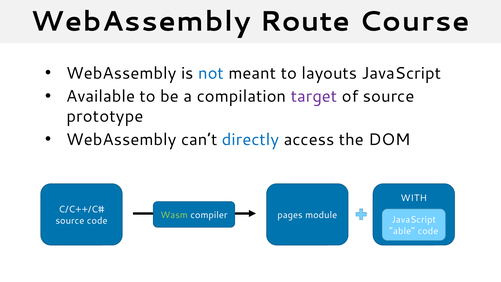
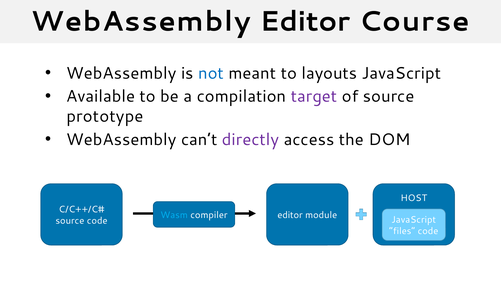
WebAssembly Route: Route -> Editor
directly colour: blue -> purple
WITH: WITH -> HOST
Wasm colour: light green -> light blue
compiler pages: pages -> editor
able: able -> files
